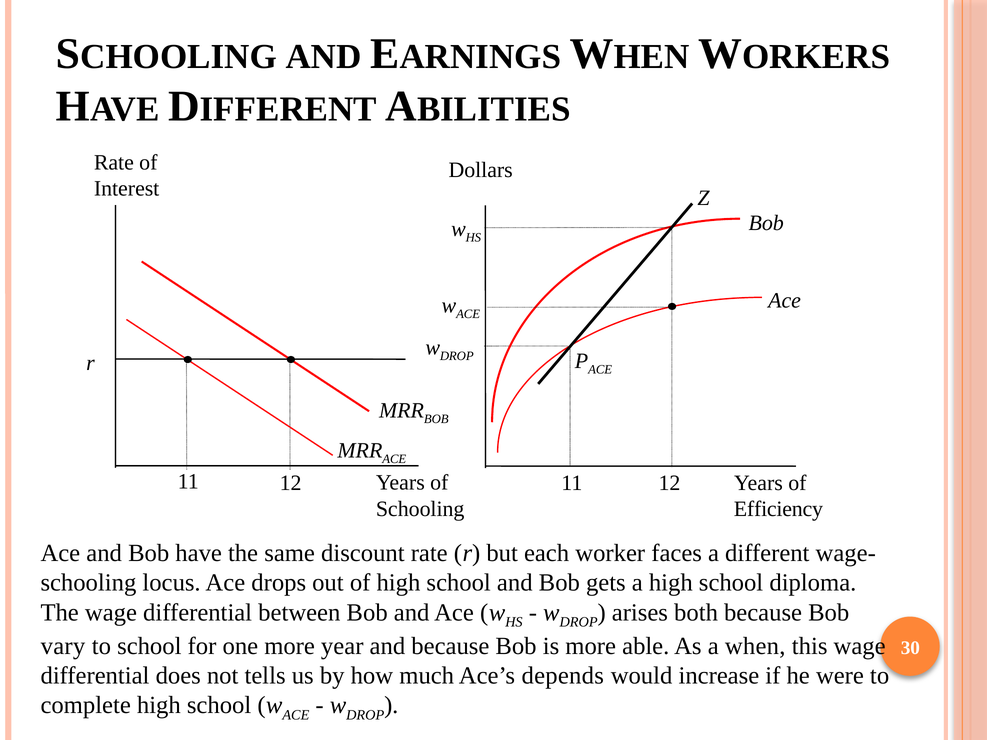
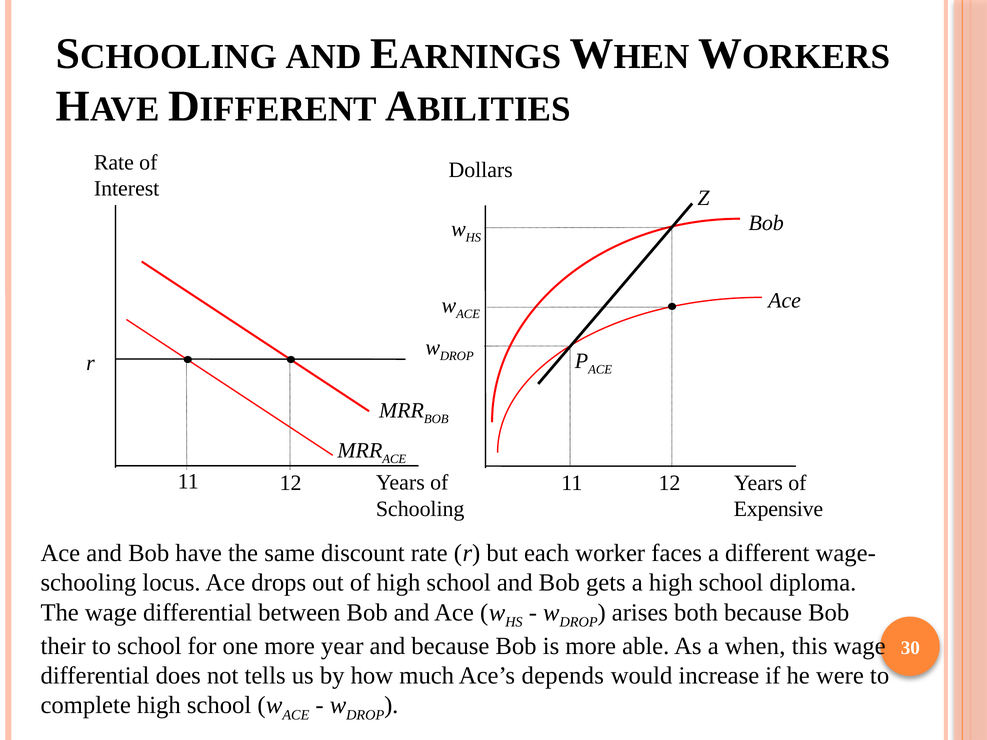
Efficiency: Efficiency -> Expensive
vary: vary -> their
